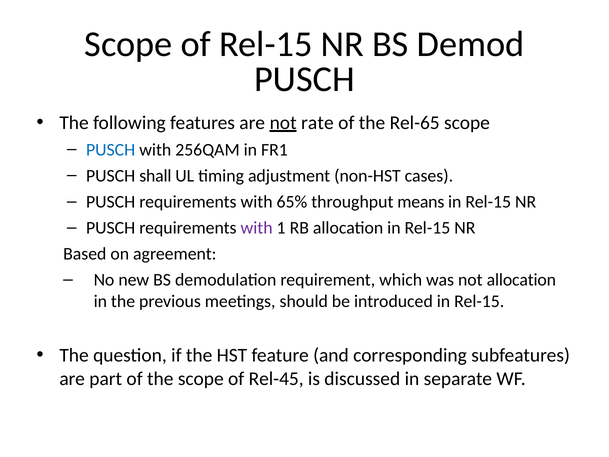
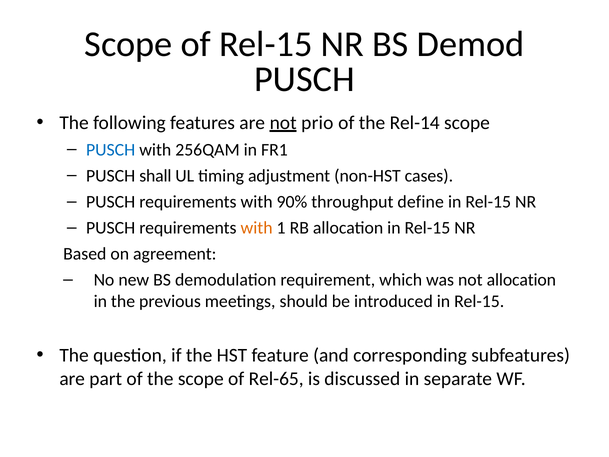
rate: rate -> prio
Rel-65: Rel-65 -> Rel-14
65%: 65% -> 90%
means: means -> define
with at (257, 228) colour: purple -> orange
Rel-45: Rel-45 -> Rel-65
